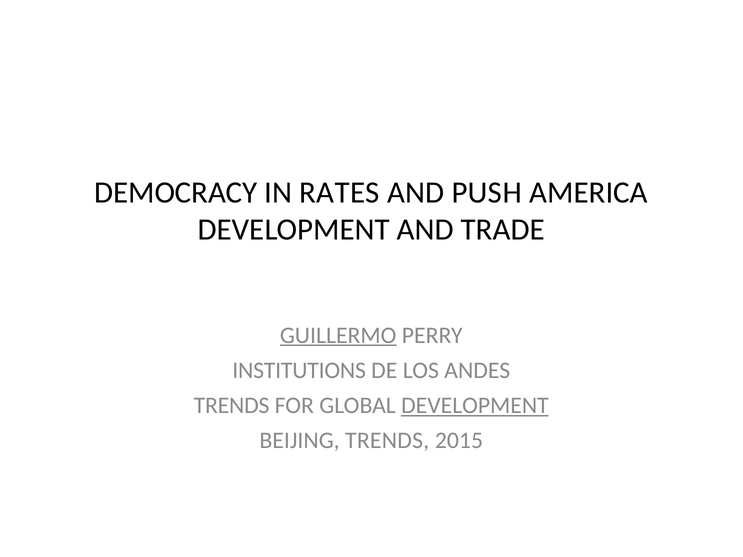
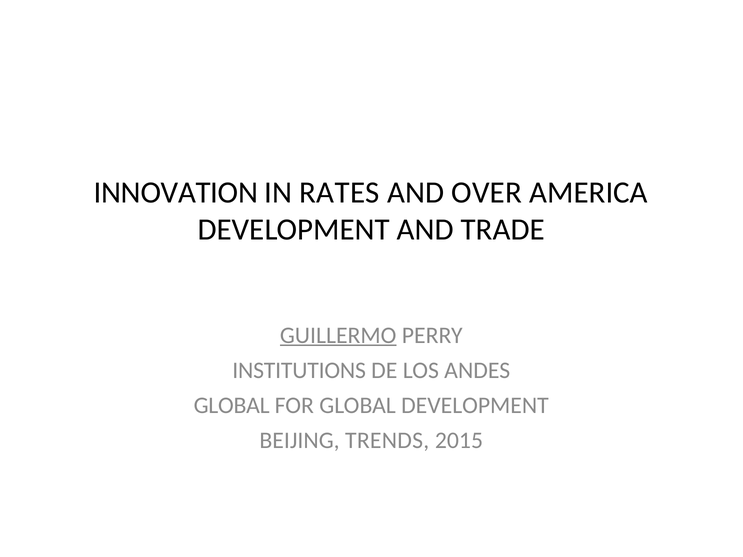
DEMOCRACY: DEMOCRACY -> INNOVATION
PUSH: PUSH -> OVER
TRENDS at (232, 406): TRENDS -> GLOBAL
DEVELOPMENT at (475, 406) underline: present -> none
